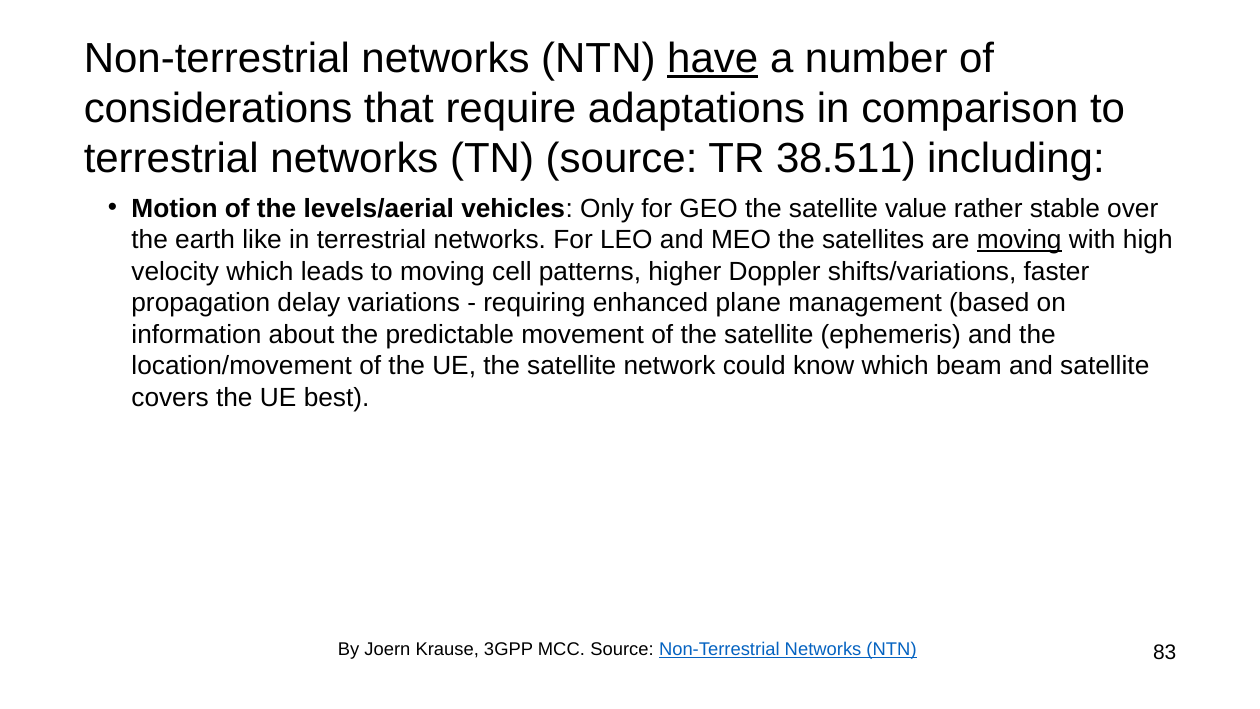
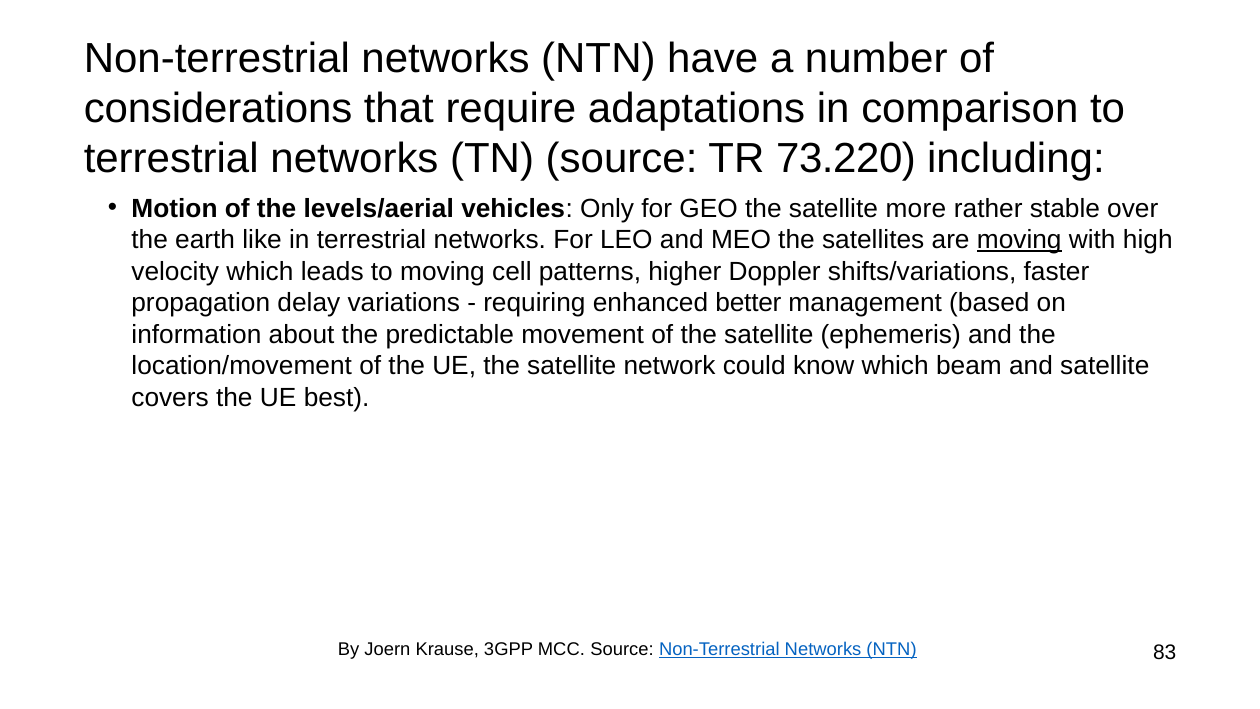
have underline: present -> none
38.511: 38.511 -> 73.220
value: value -> more
plane: plane -> better
